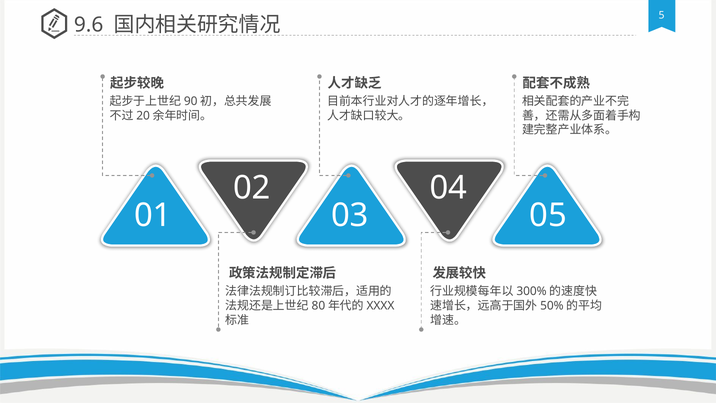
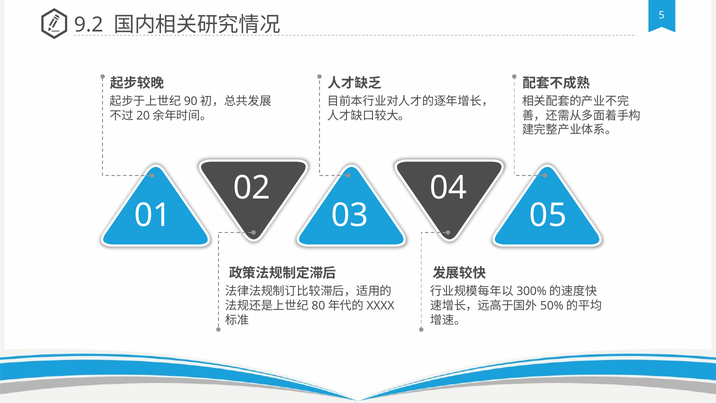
9.6: 9.6 -> 9.2
